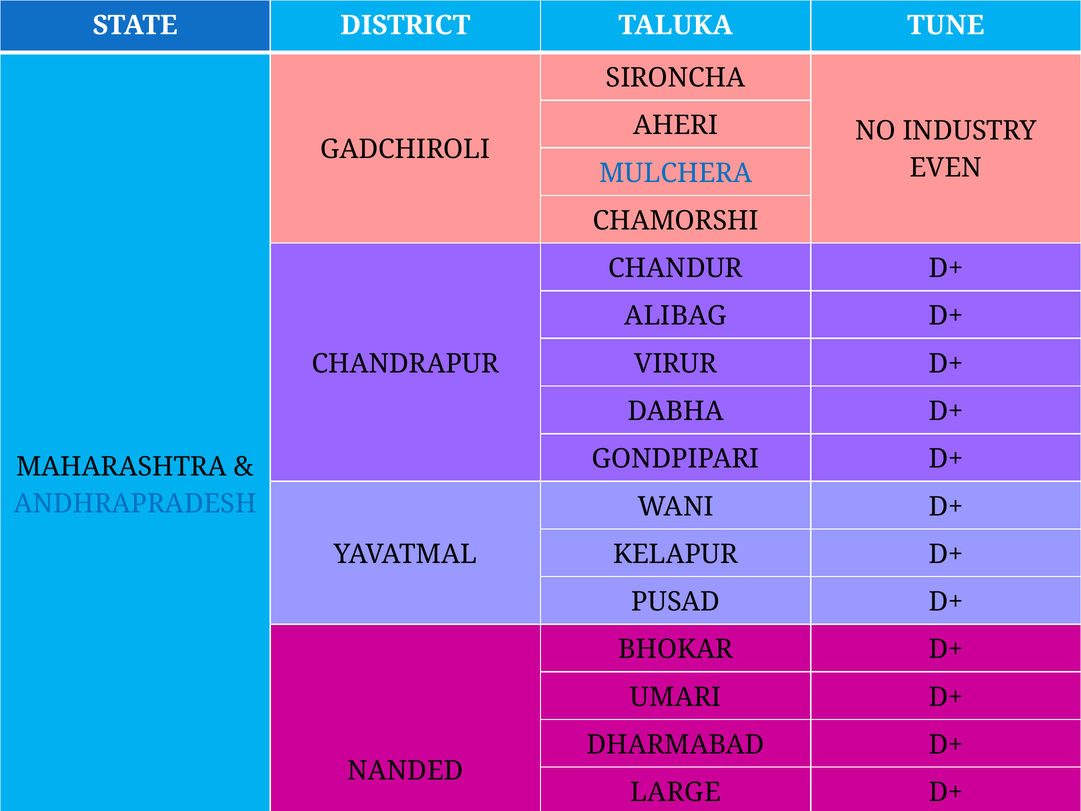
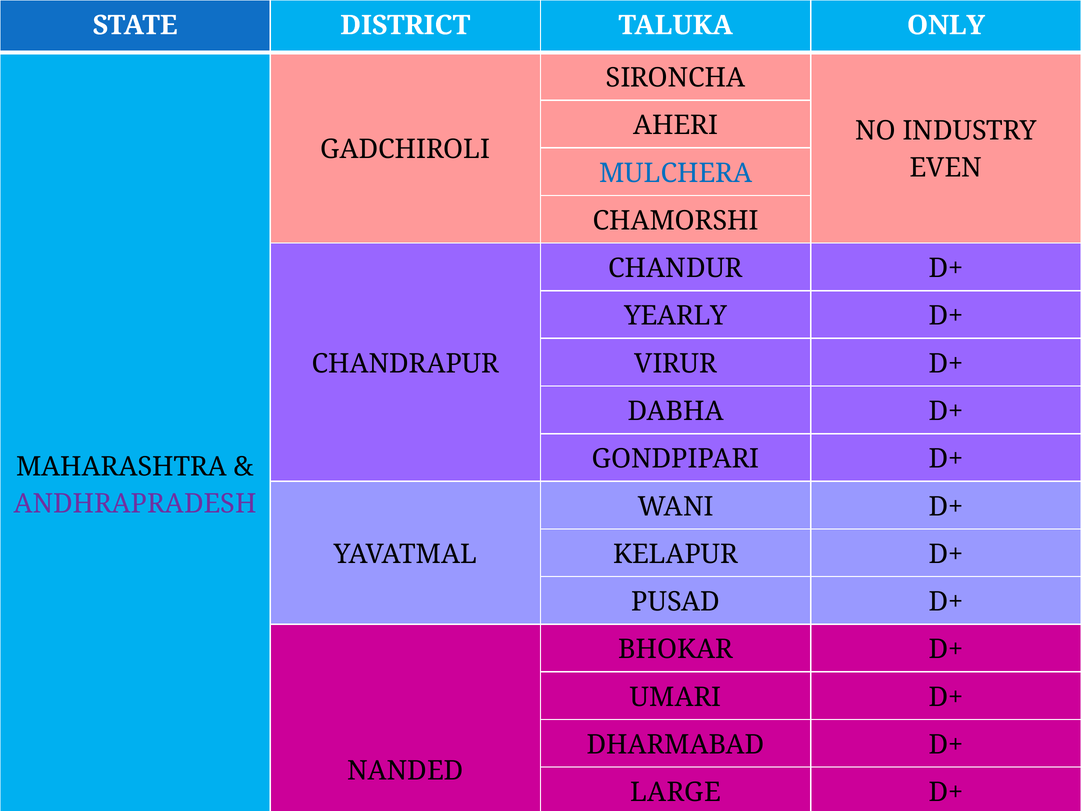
TUNE: TUNE -> ONLY
ALIBAG: ALIBAG -> YEARLY
ANDHRAPRADESH colour: blue -> purple
